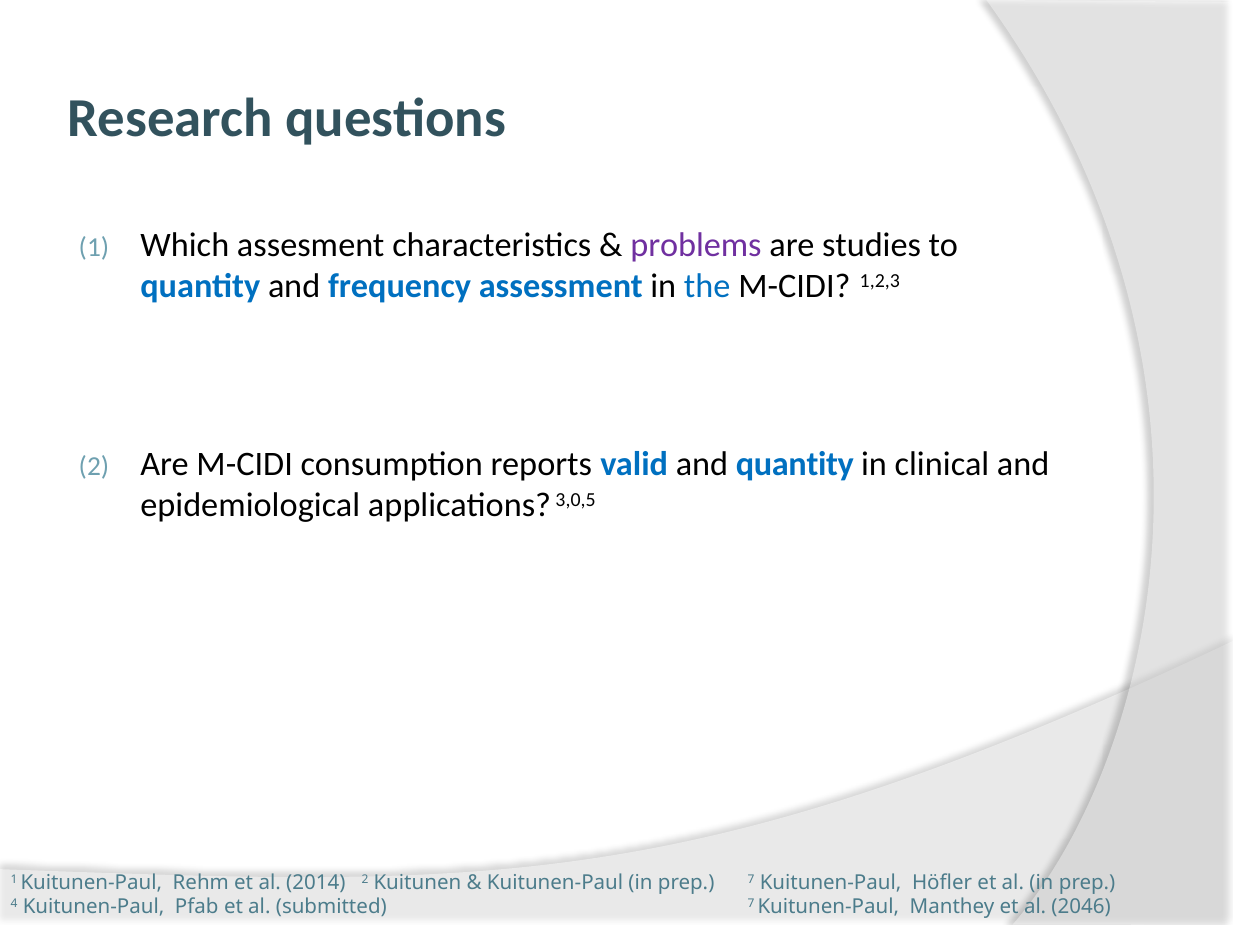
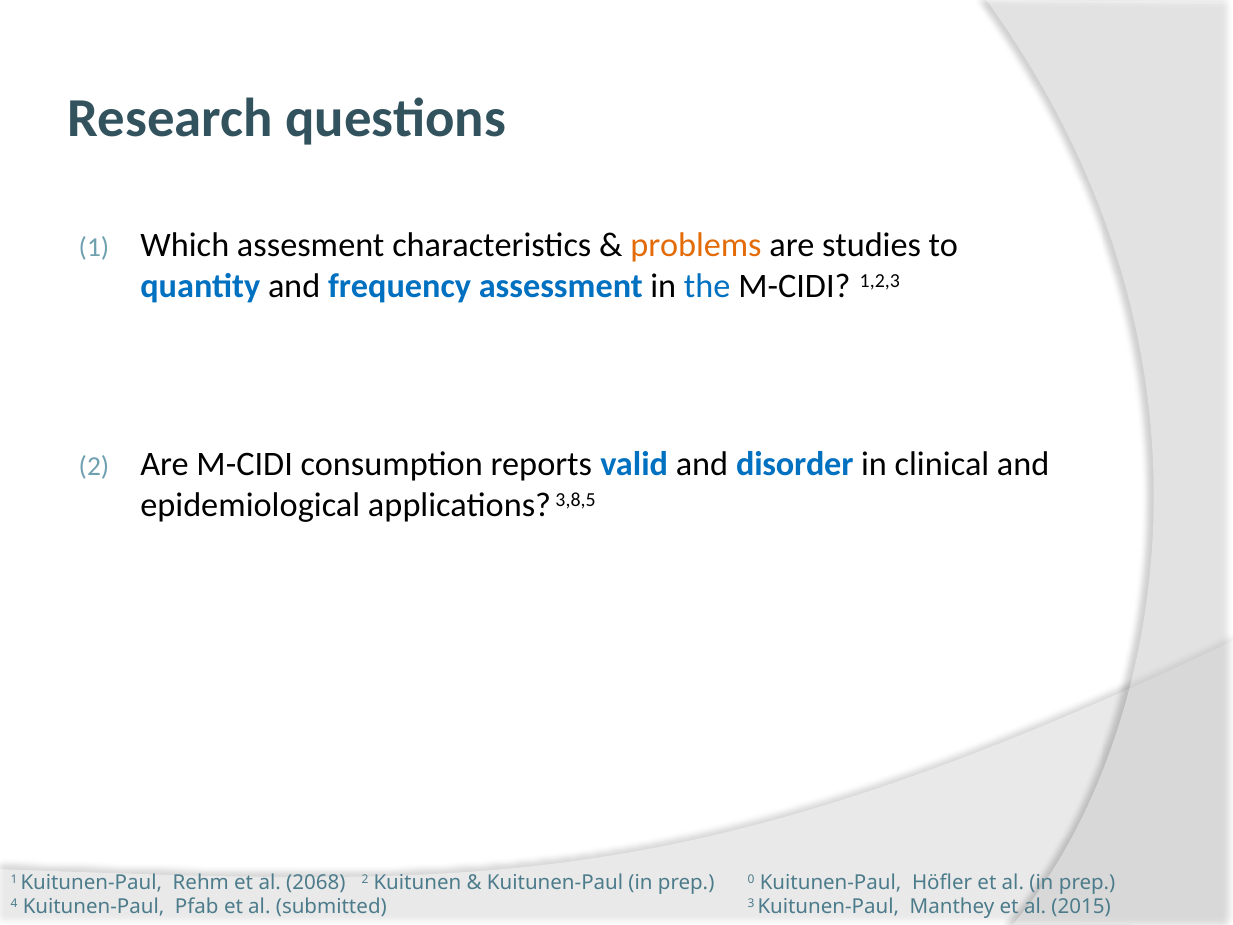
problems colour: purple -> orange
and quantity: quantity -> disorder
3,0,5: 3,0,5 -> 3,8,5
2014: 2014 -> 2068
prep 7: 7 -> 0
submitted 7: 7 -> 3
2046: 2046 -> 2015
